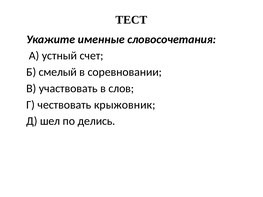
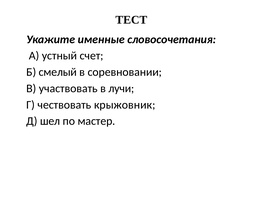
слов: слов -> лучи
делись: делись -> мастер
